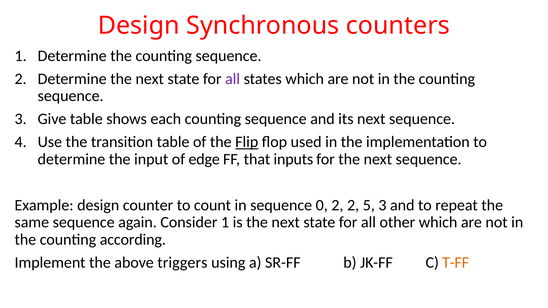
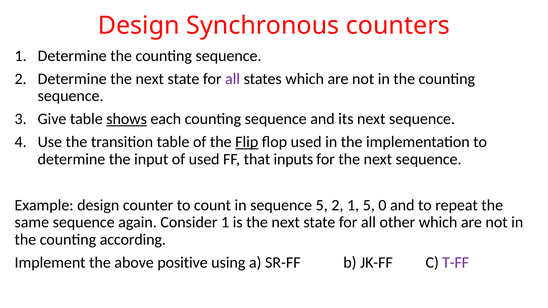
shows underline: none -> present
of edge: edge -> used
sequence 0: 0 -> 5
2 2: 2 -> 1
5 3: 3 -> 0
triggers: triggers -> positive
T-FF colour: orange -> purple
